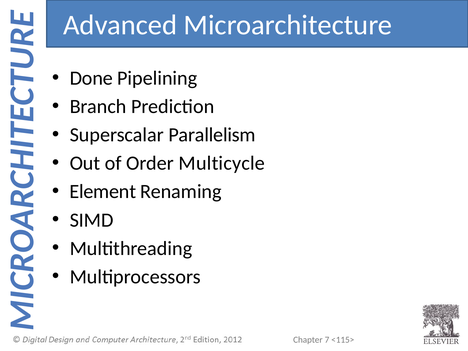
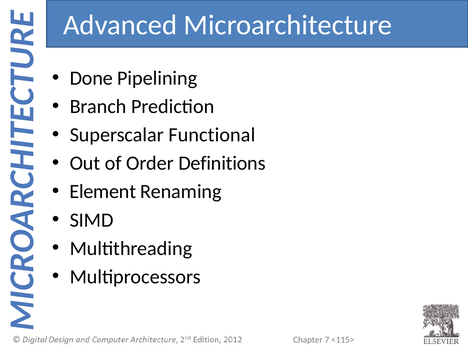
Parallelism: Parallelism -> Functional
Multicycle: Multicycle -> Definitions
